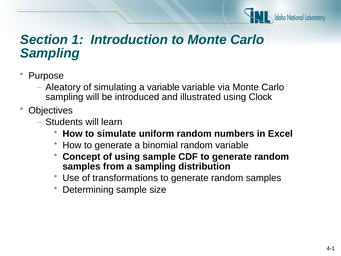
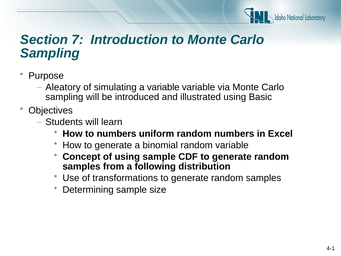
1: 1 -> 7
Clock: Clock -> Basic
to simulate: simulate -> numbers
a sampling: sampling -> following
